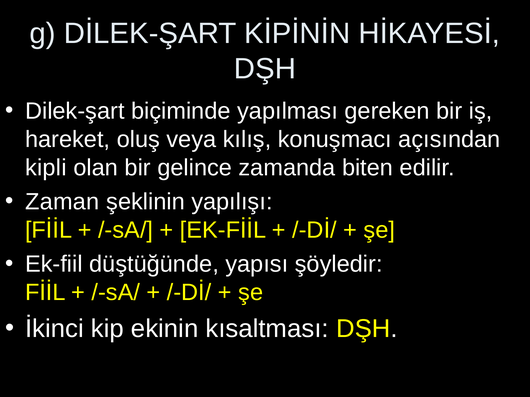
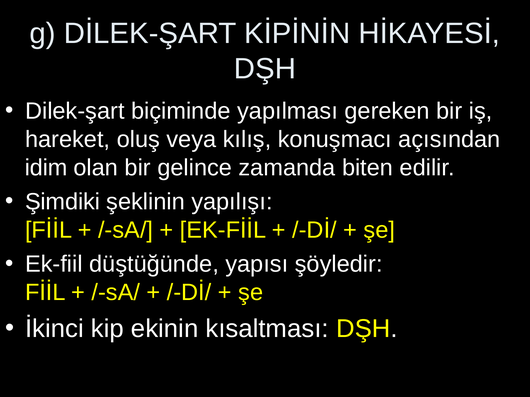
kipli: kipli -> idim
Zaman: Zaman -> Şimdiki
